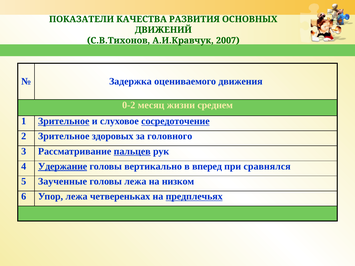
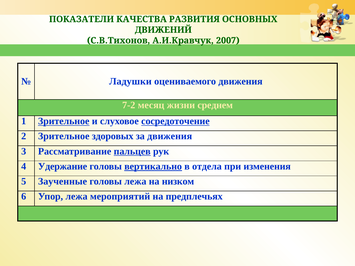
Задержка: Задержка -> Ладушки
0-2: 0-2 -> 7-2
за головного: головного -> движения
Удержание underline: present -> none
вертикально underline: none -> present
вперед: вперед -> отдела
сравнялся: сравнялся -> изменения
четвереньках: четвереньках -> мероприятий
предплечьях underline: present -> none
